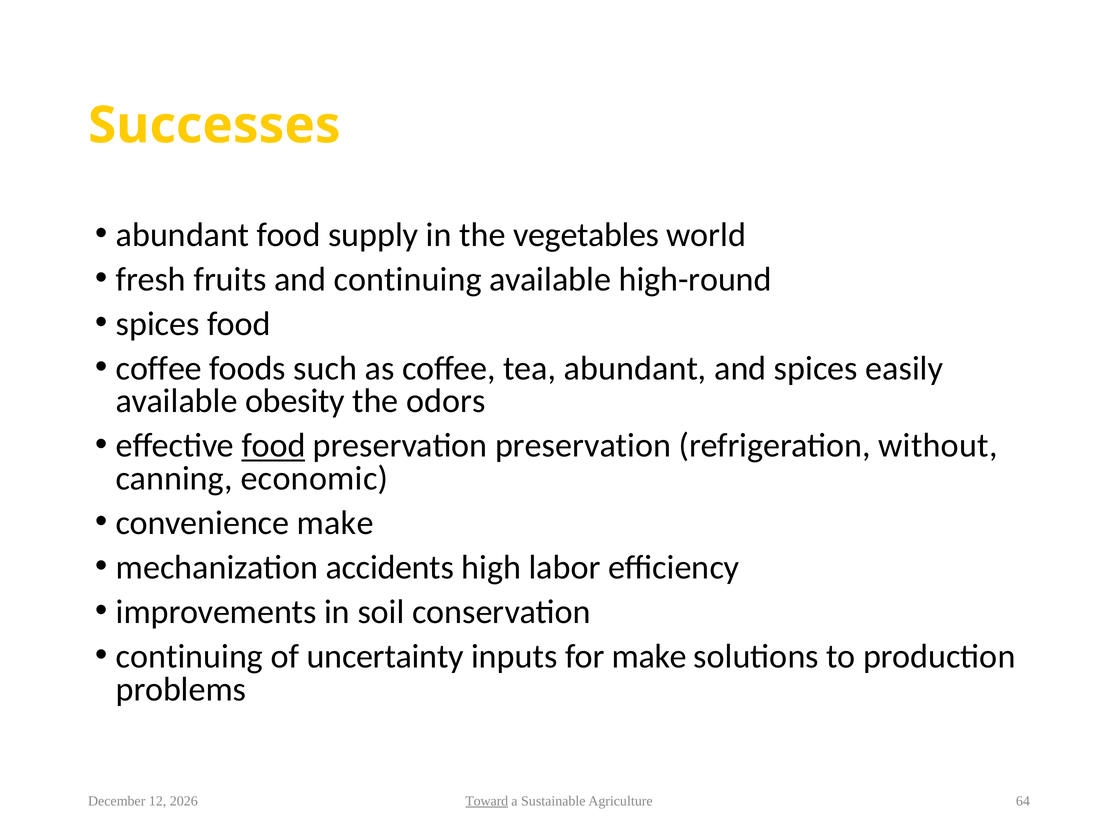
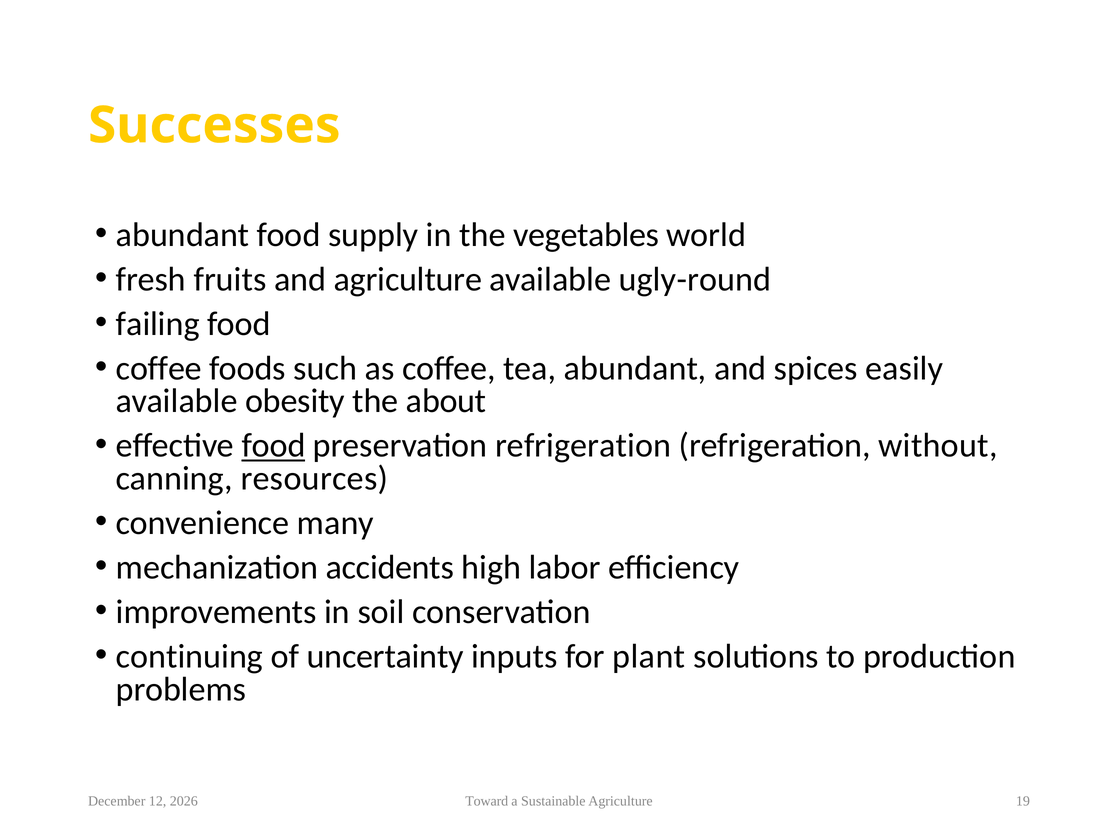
and continuing: continuing -> agriculture
high-round: high-round -> ugly-round
spices at (158, 324): spices -> failing
odors: odors -> about
preservation preservation: preservation -> refrigeration
economic: economic -> resources
convenience make: make -> many
for make: make -> plant
Toward underline: present -> none
64: 64 -> 19
